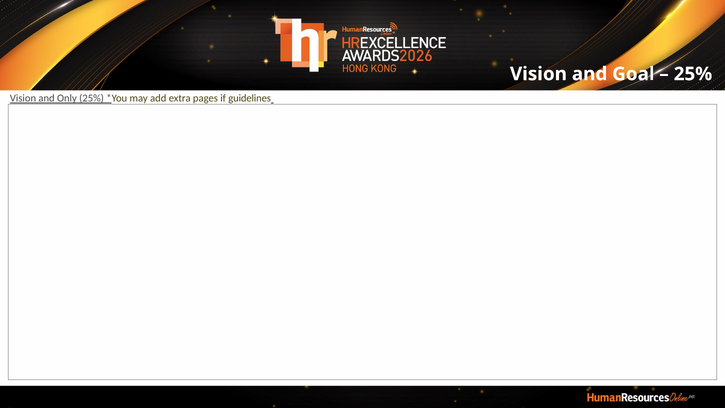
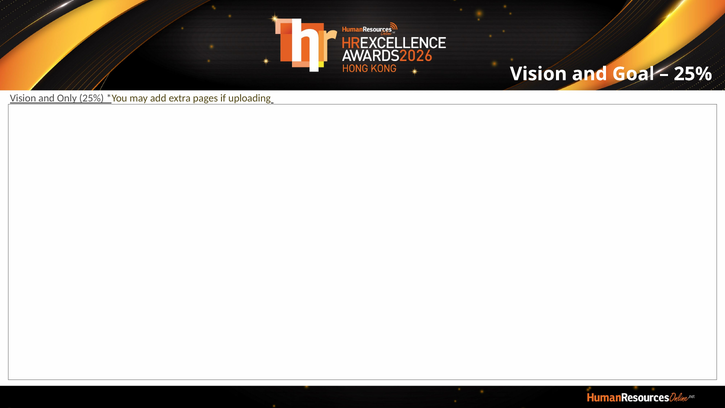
guidelines: guidelines -> uploading
